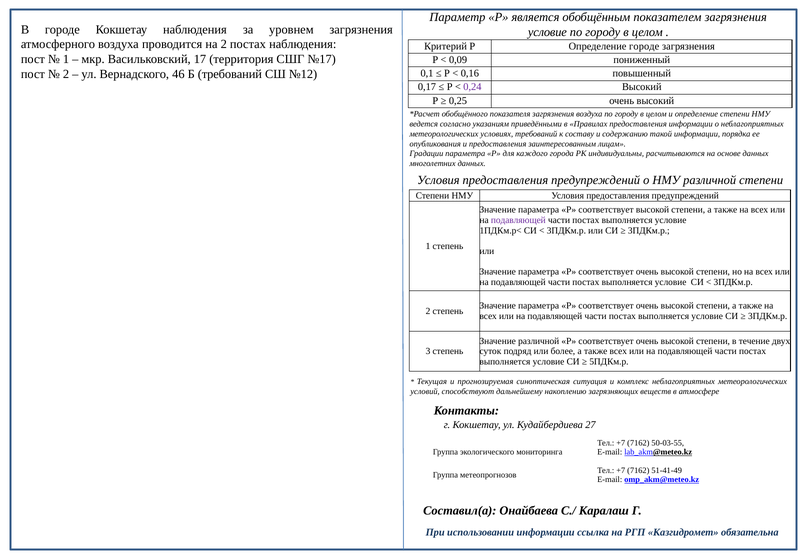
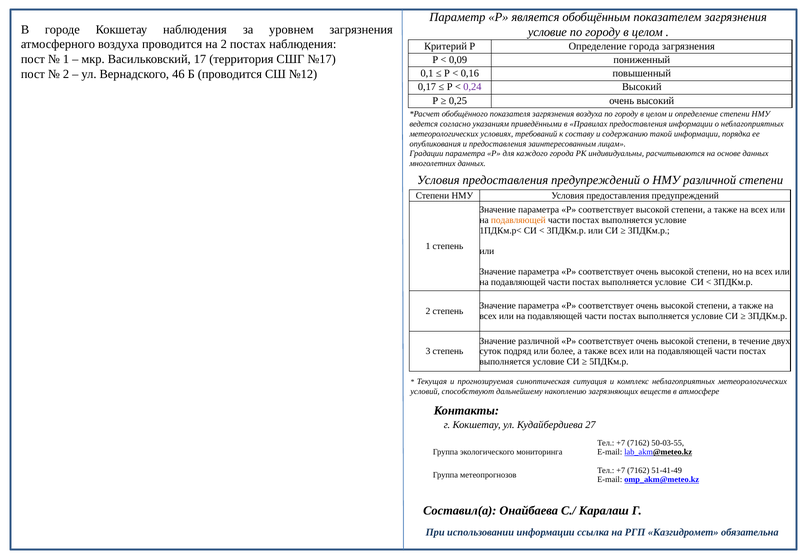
Определение городе: городе -> города
Б требований: требований -> проводится
подавляющей at (518, 220) colour: purple -> orange
